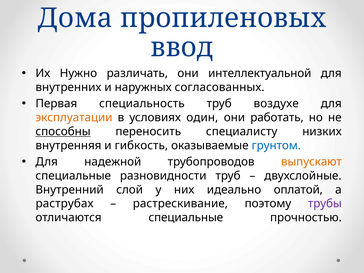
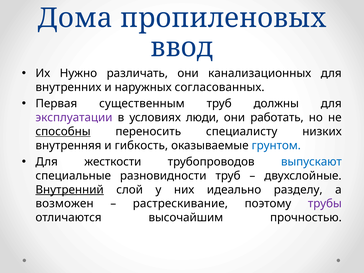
интеллектуальной: интеллектуальной -> канализационных
специальность: специальность -> существенным
воздухе: воздухе -> должны
эксплуатации colour: orange -> purple
один: один -> люди
надежной: надежной -> жесткости
выпускают colour: orange -> blue
Внутренний underline: none -> present
оплатой: оплатой -> разделу
раструбах: раструбах -> возможен
отличаются специальные: специальные -> высочайшим
